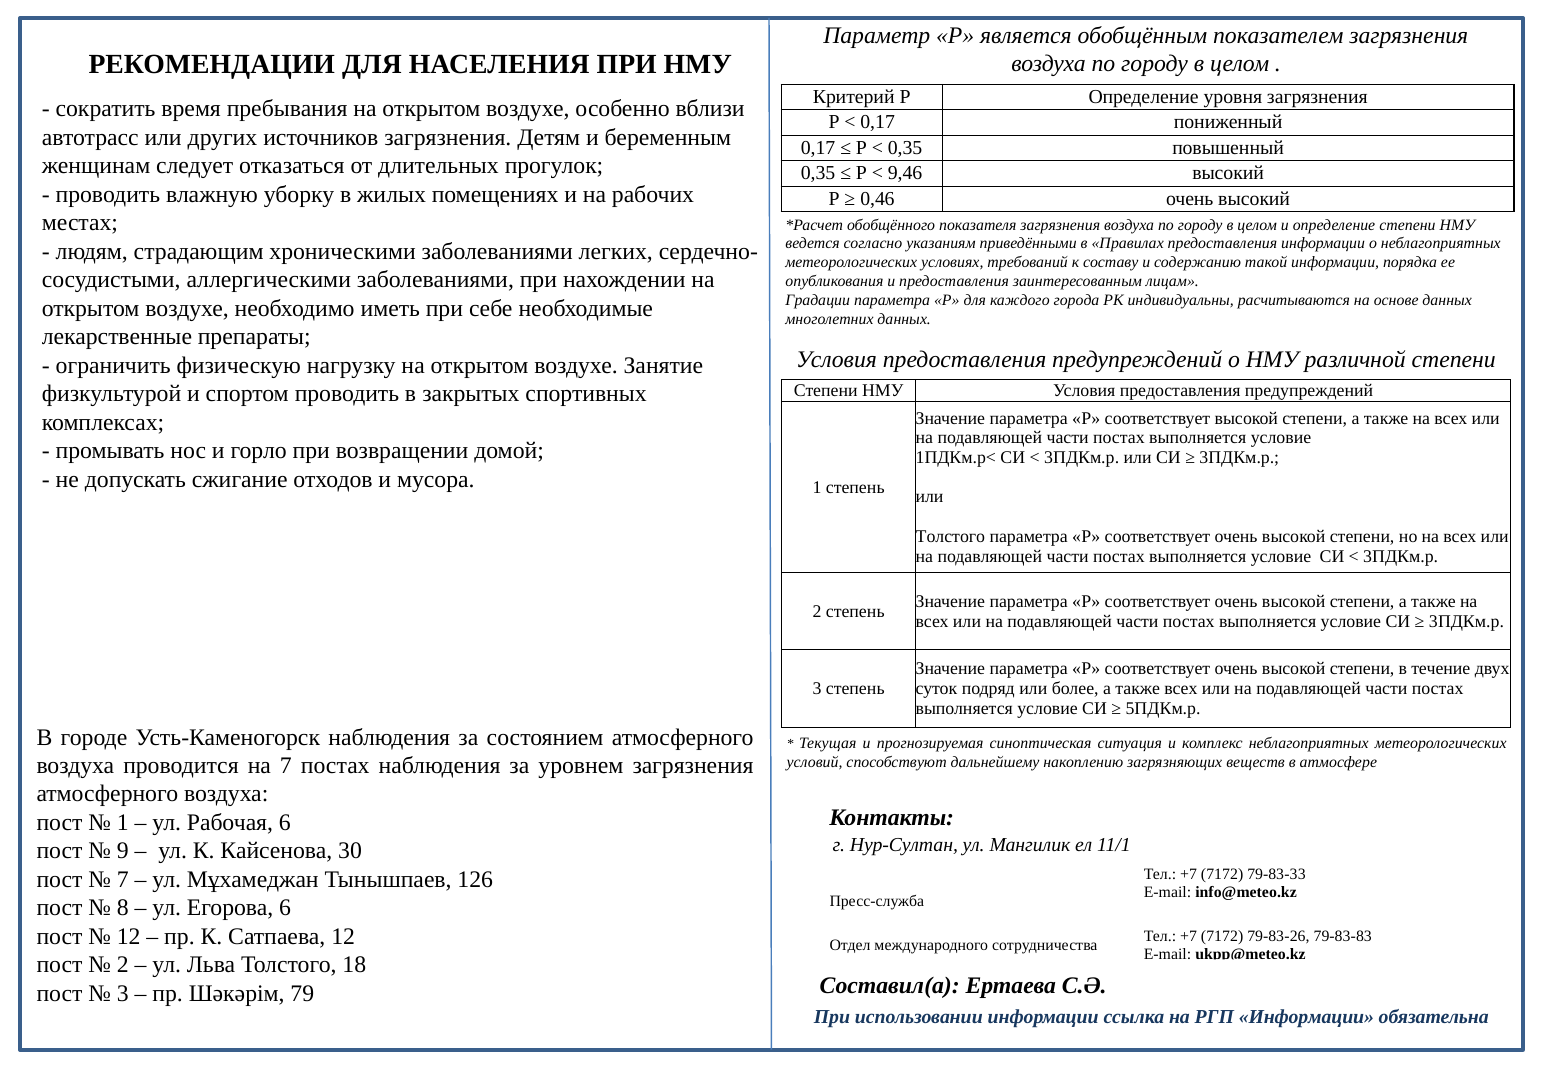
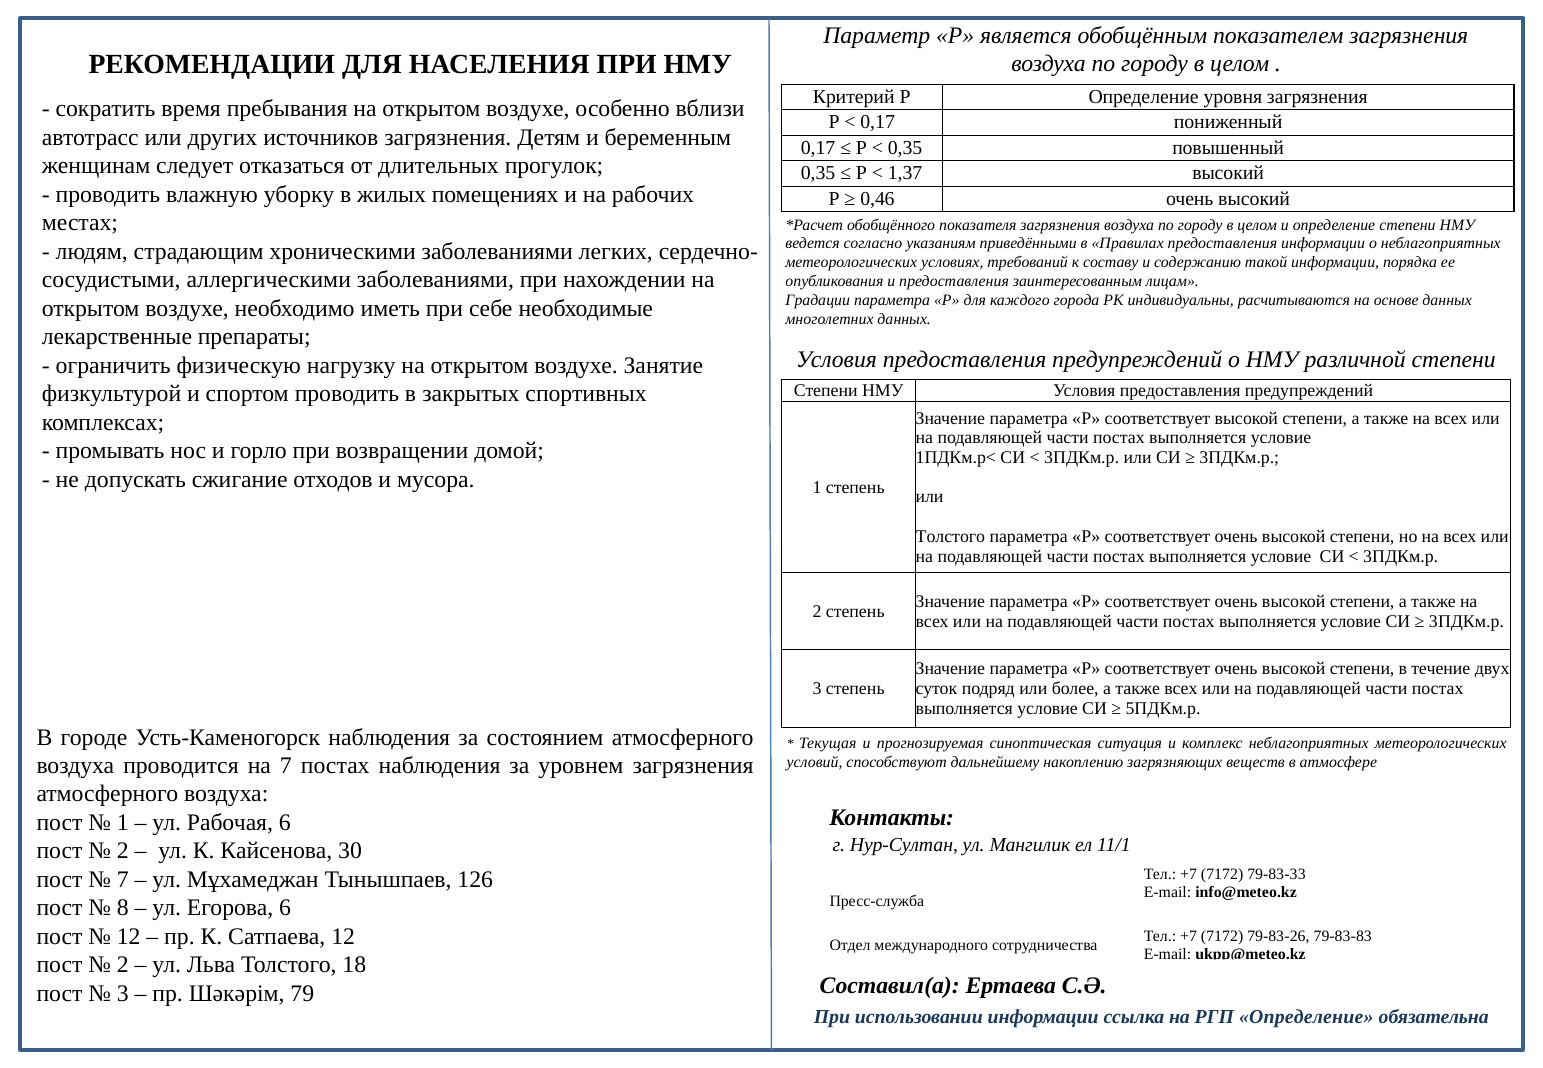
9,46: 9,46 -> 1,37
9 at (123, 851): 9 -> 2
РГП Информации: Информации -> Определение
